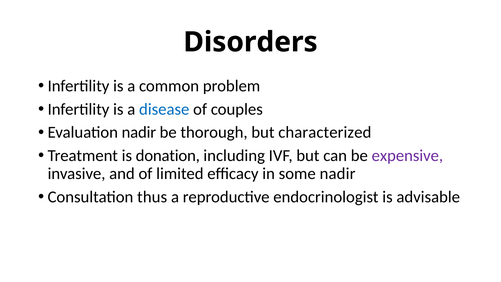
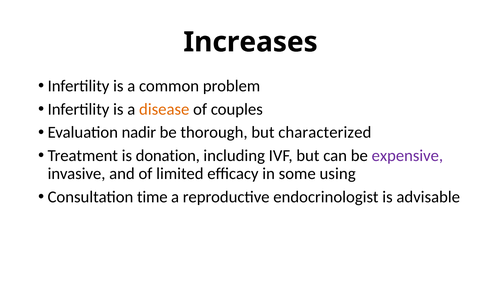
Disorders: Disorders -> Increases
disease colour: blue -> orange
some nadir: nadir -> using
thus: thus -> time
